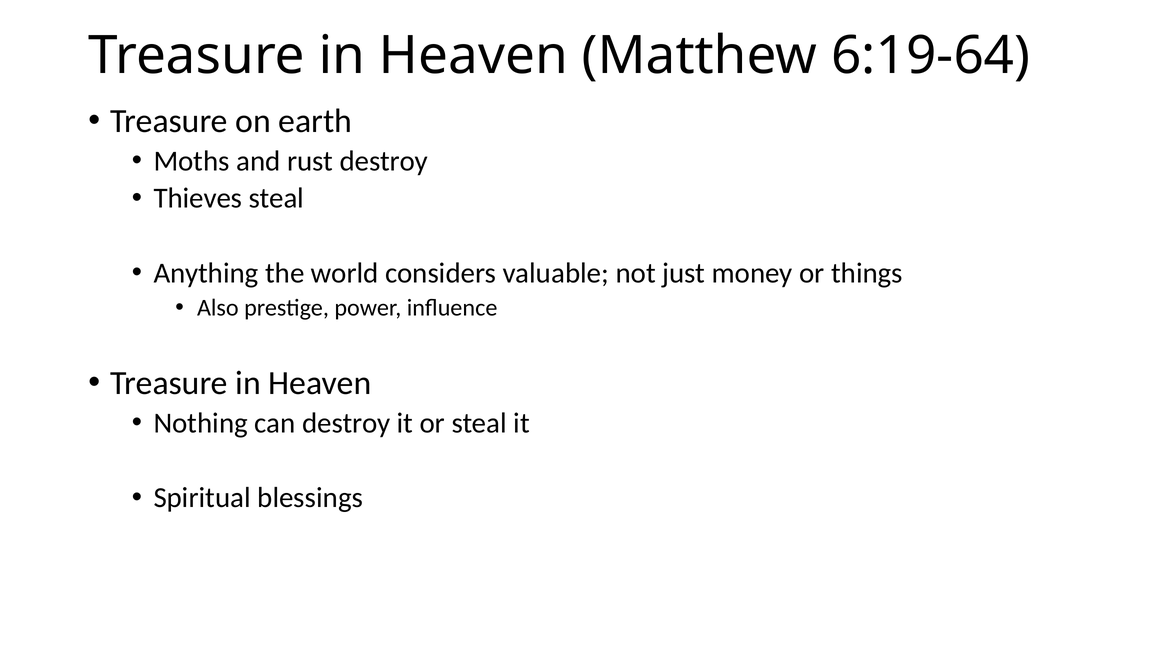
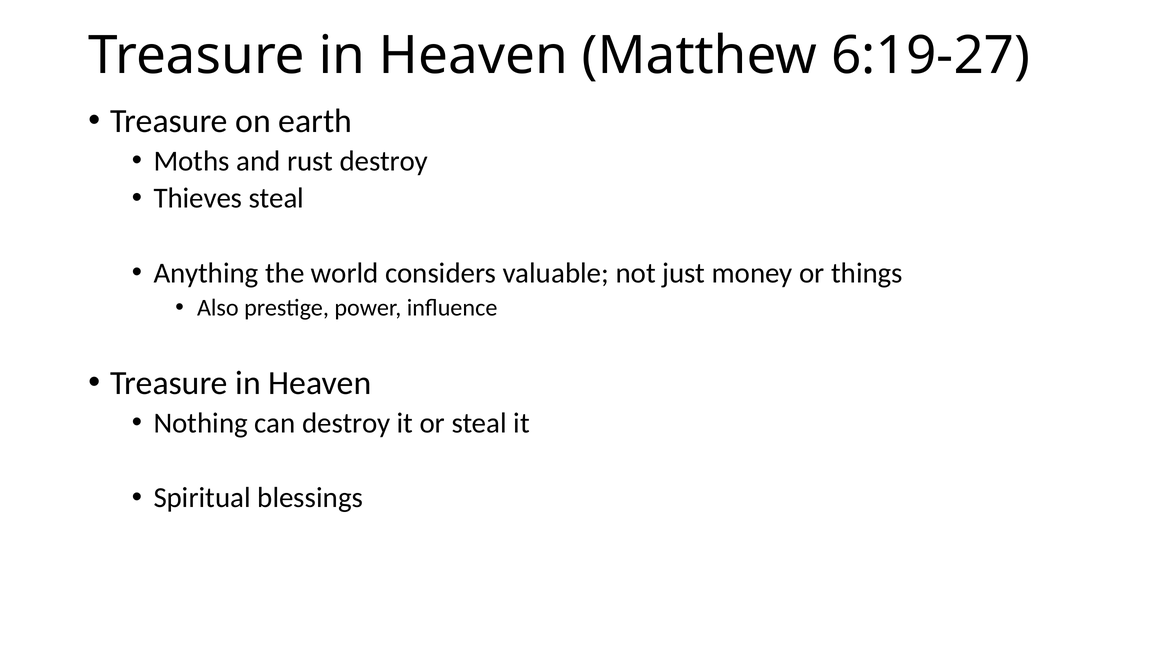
6:19-64: 6:19-64 -> 6:19-27
